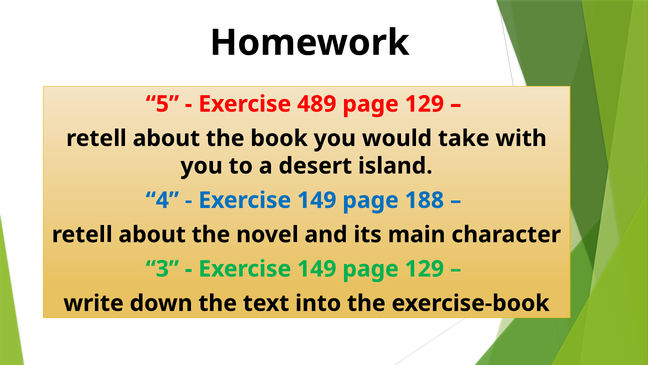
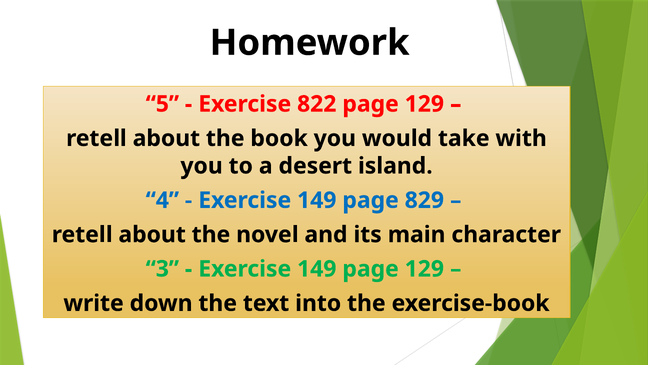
489: 489 -> 822
188: 188 -> 829
